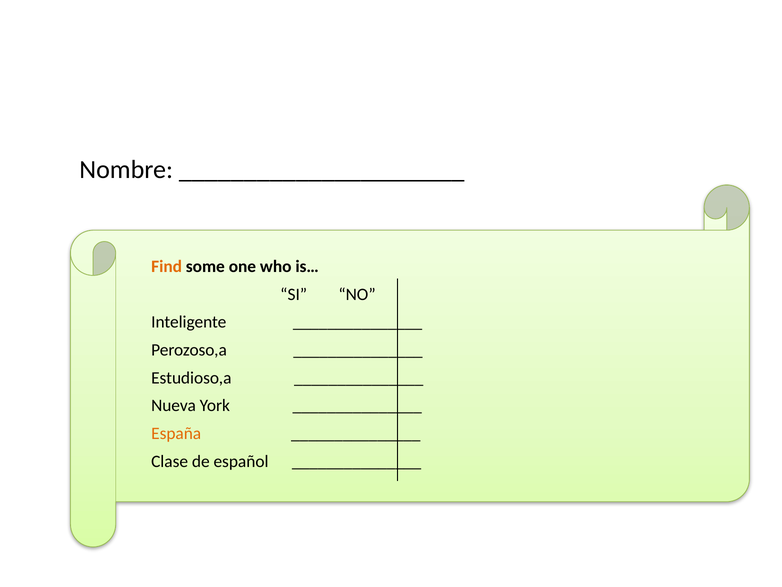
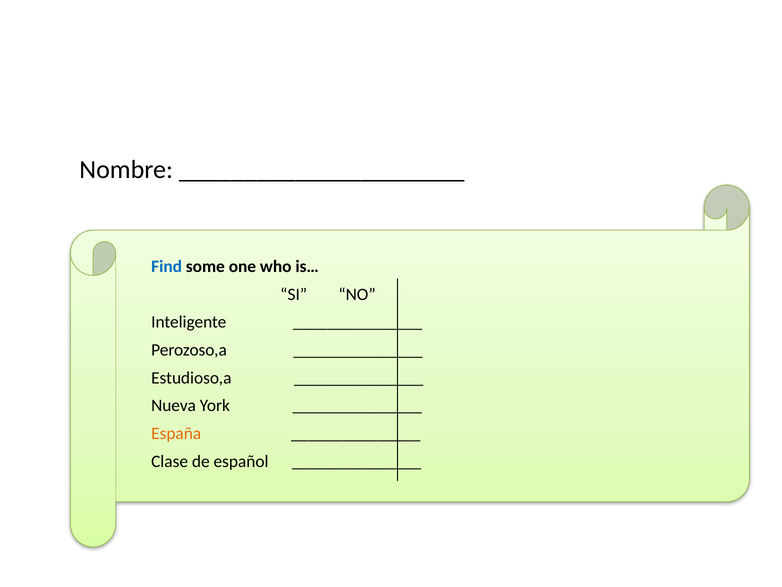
Find colour: orange -> blue
